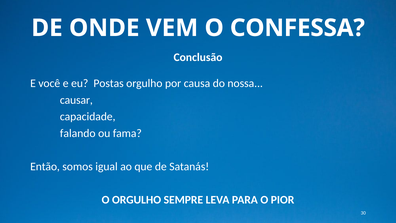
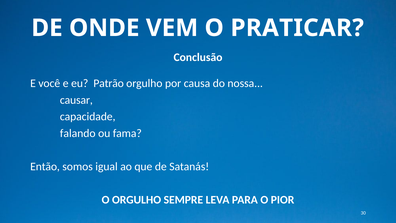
CONFESSA: CONFESSA -> PRATICAR
Postas: Postas -> Patrão
